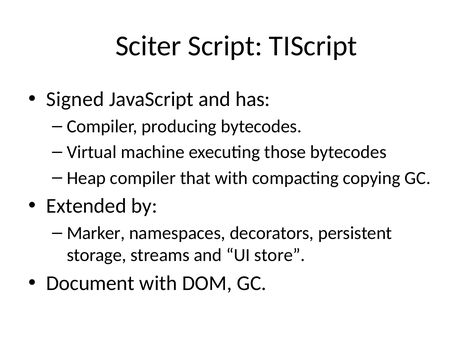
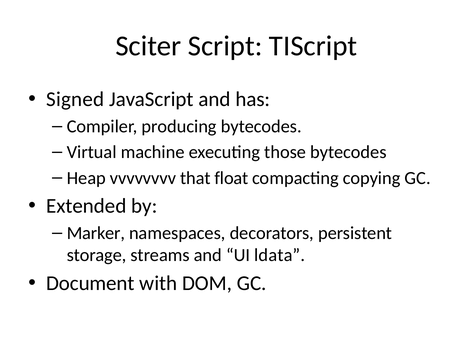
Heap compiler: compiler -> vvvvvvvv
that with: with -> float
store: store -> ldata
